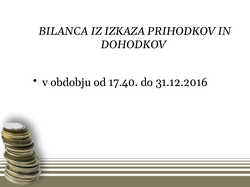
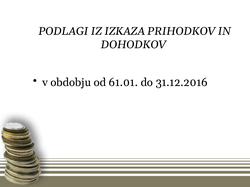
BILANCA: BILANCA -> PODLAGI
17.40: 17.40 -> 61.01
